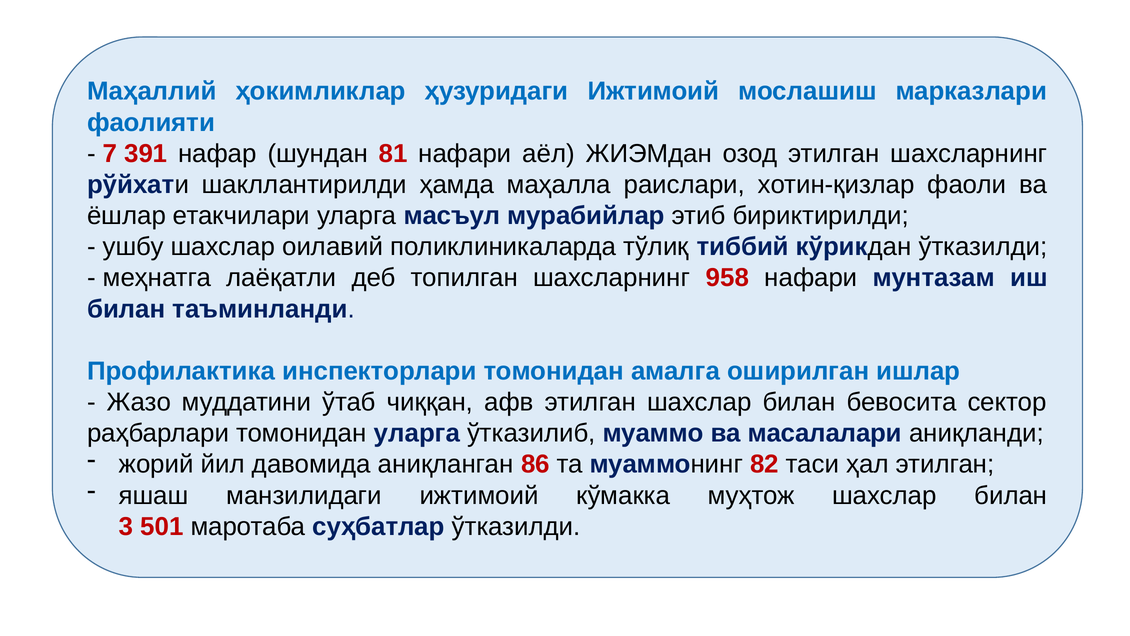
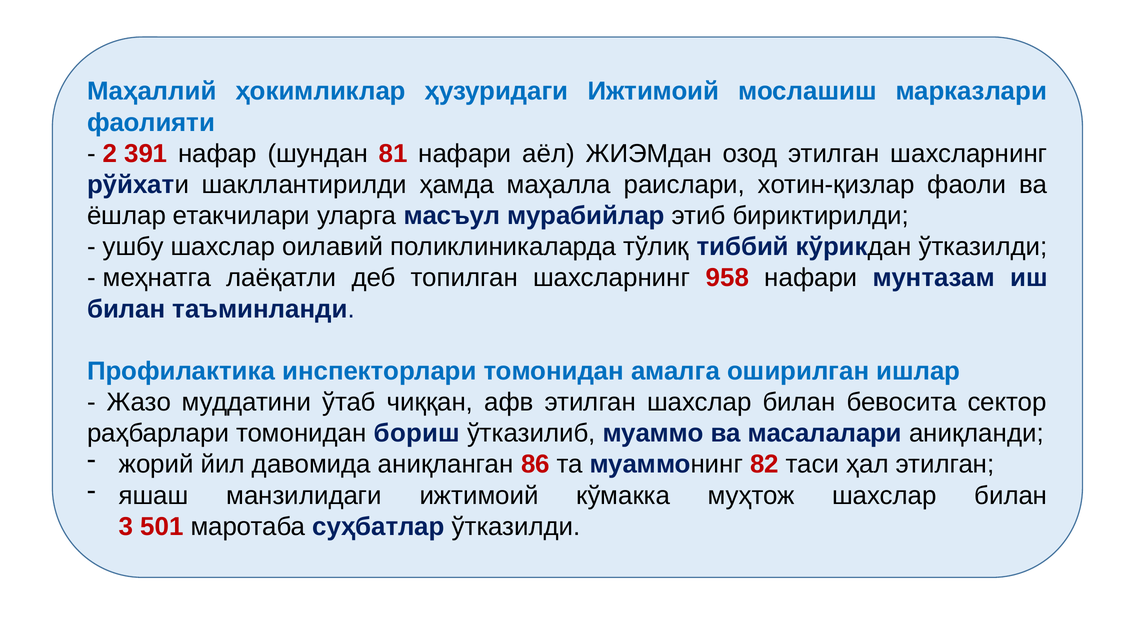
7: 7 -> 2
томонидан уларга: уларга -> бориш
